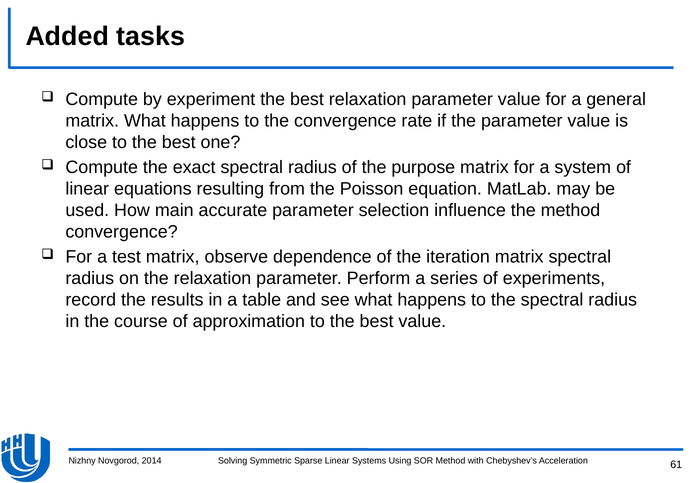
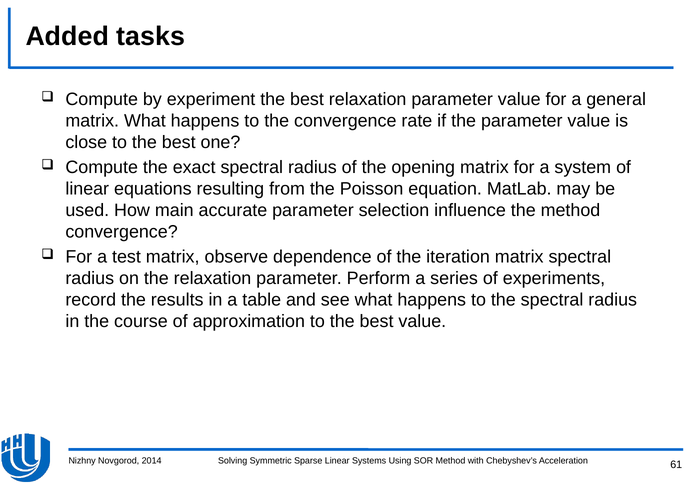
purpose: purpose -> opening
